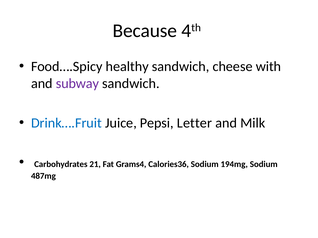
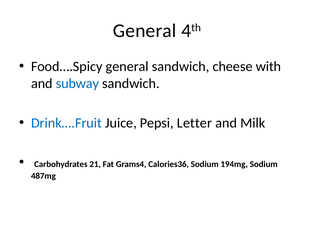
Because at (145, 31): Because -> General
Food….Spicy healthy: healthy -> general
subway colour: purple -> blue
